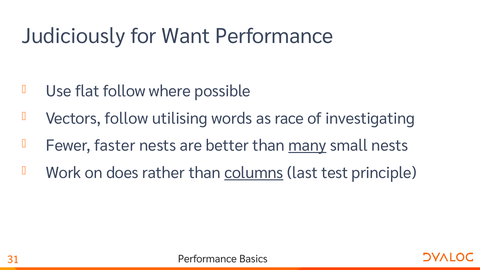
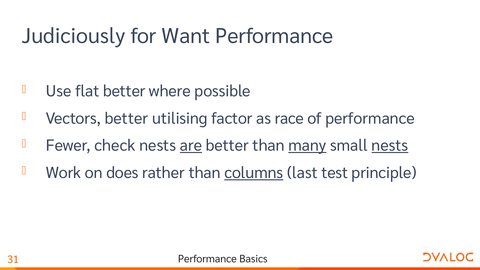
flat follow: follow -> better
Vectors follow: follow -> better
words: words -> factor
of investigating: investigating -> performance
faster: faster -> check
are underline: none -> present
nests at (390, 146) underline: none -> present
